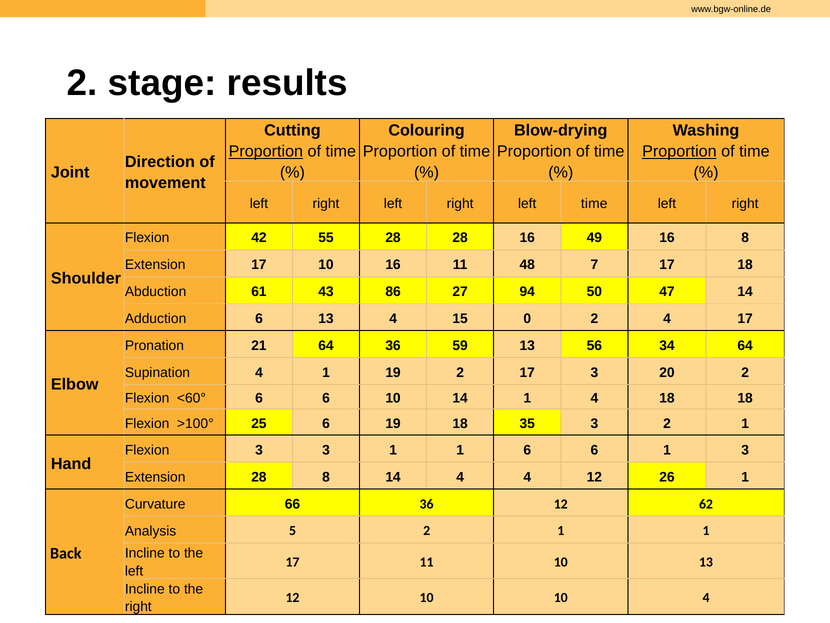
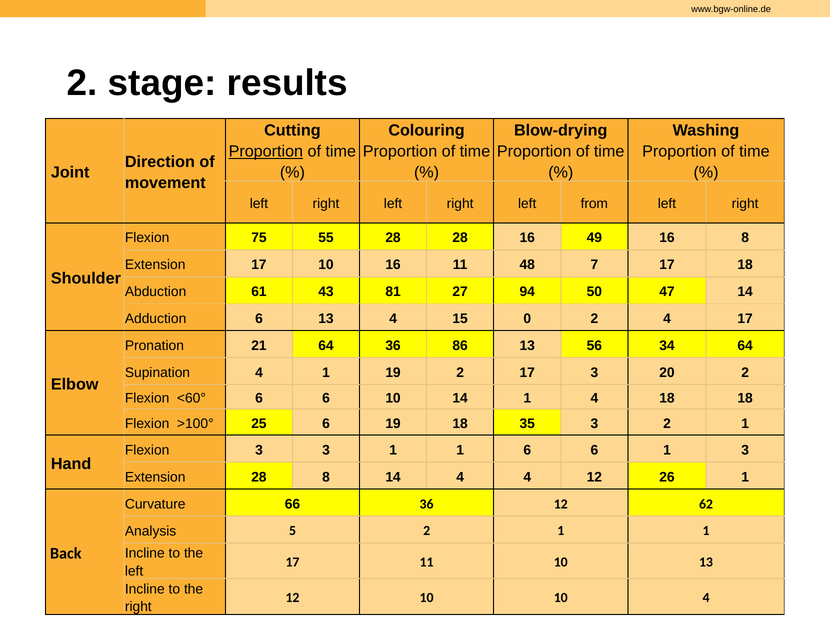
Proportion at (679, 151) underline: present -> none
left time: time -> from
42: 42 -> 75
86: 86 -> 81
59: 59 -> 86
